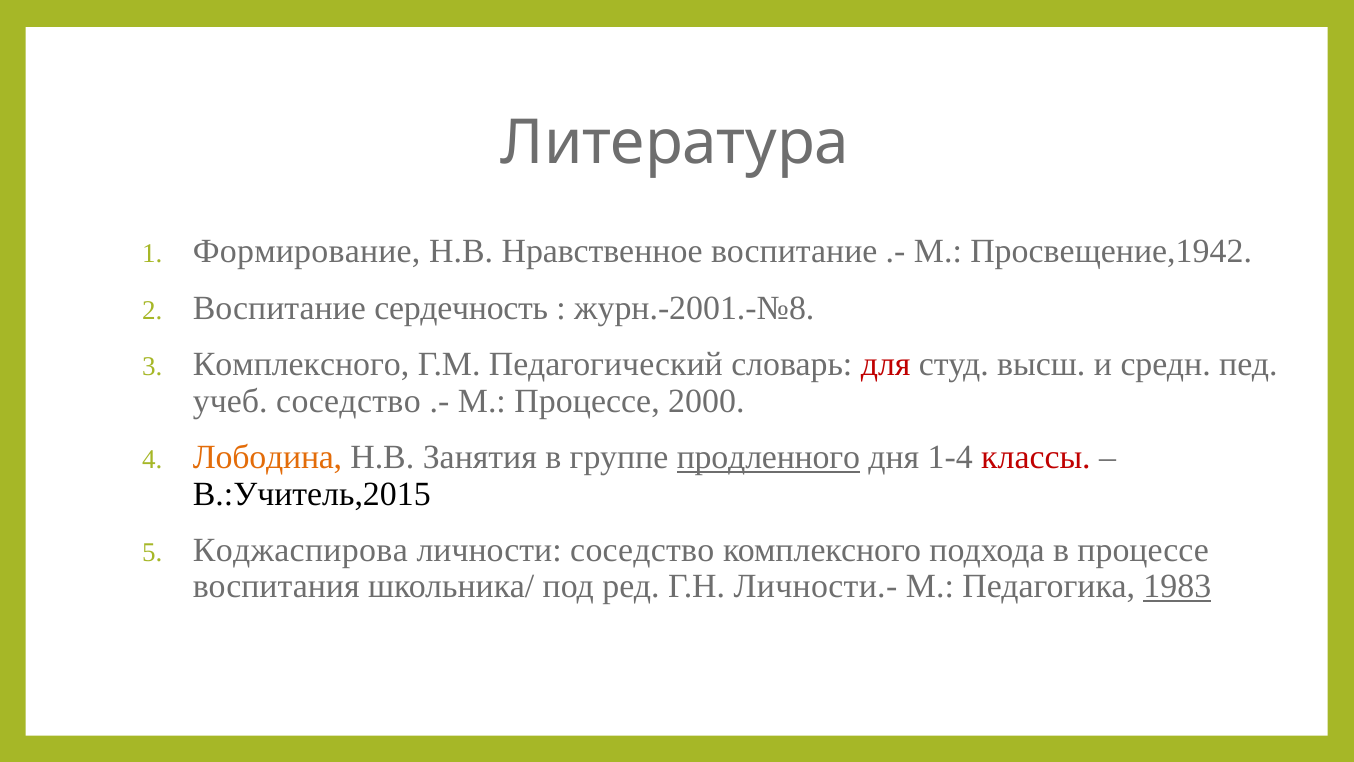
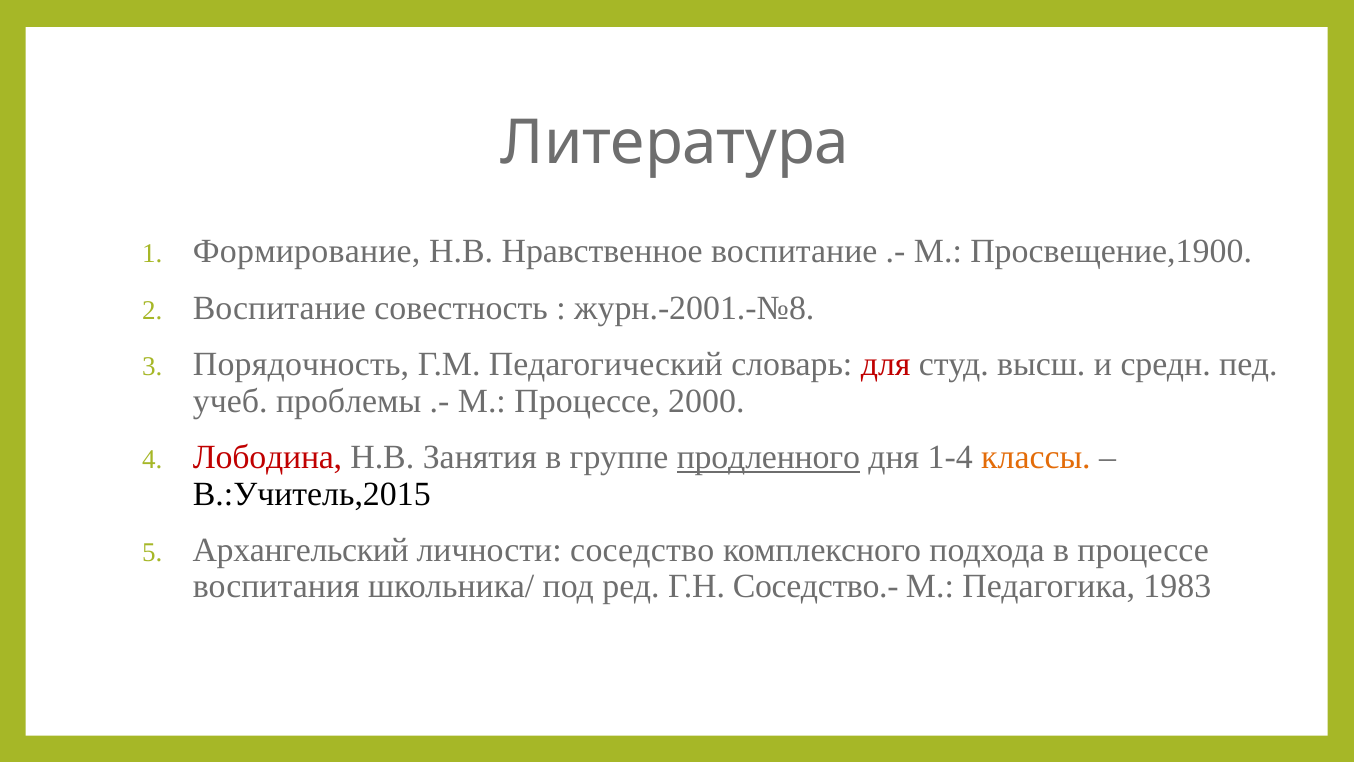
Просвещение,1942: Просвещение,1942 -> Просвещение,1900
сердечность: сердечность -> совестность
Комплексного at (301, 364): Комплексного -> Порядочность
учеб соседство: соседство -> проблемы
Лободина colour: orange -> red
классы colour: red -> orange
Коджаспирова: Коджаспирова -> Архангельский
Личности.-: Личности.- -> Соседство.-
1983 underline: present -> none
